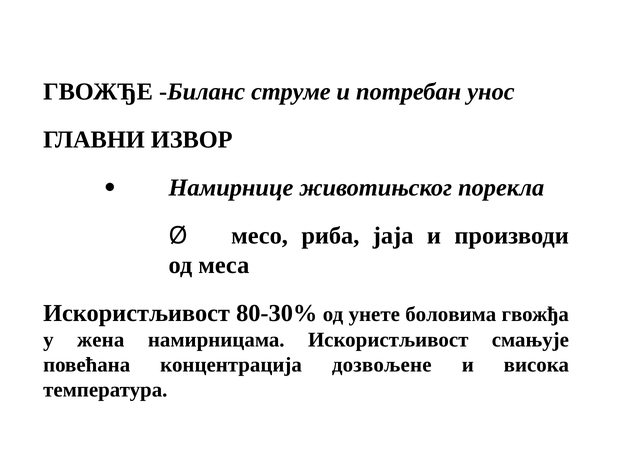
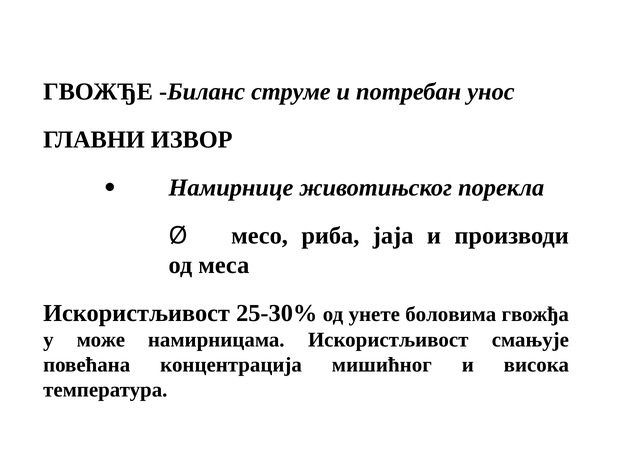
80-30%: 80-30% -> 25-30%
жена: жена -> може
дозвољене: дозвољене -> мишићног
